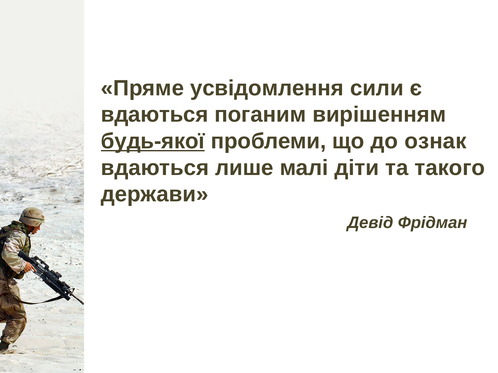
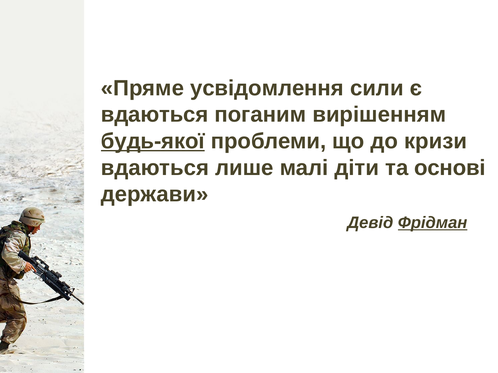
ознак: ознак -> кризи
такого: такого -> основі
Фрідман underline: none -> present
